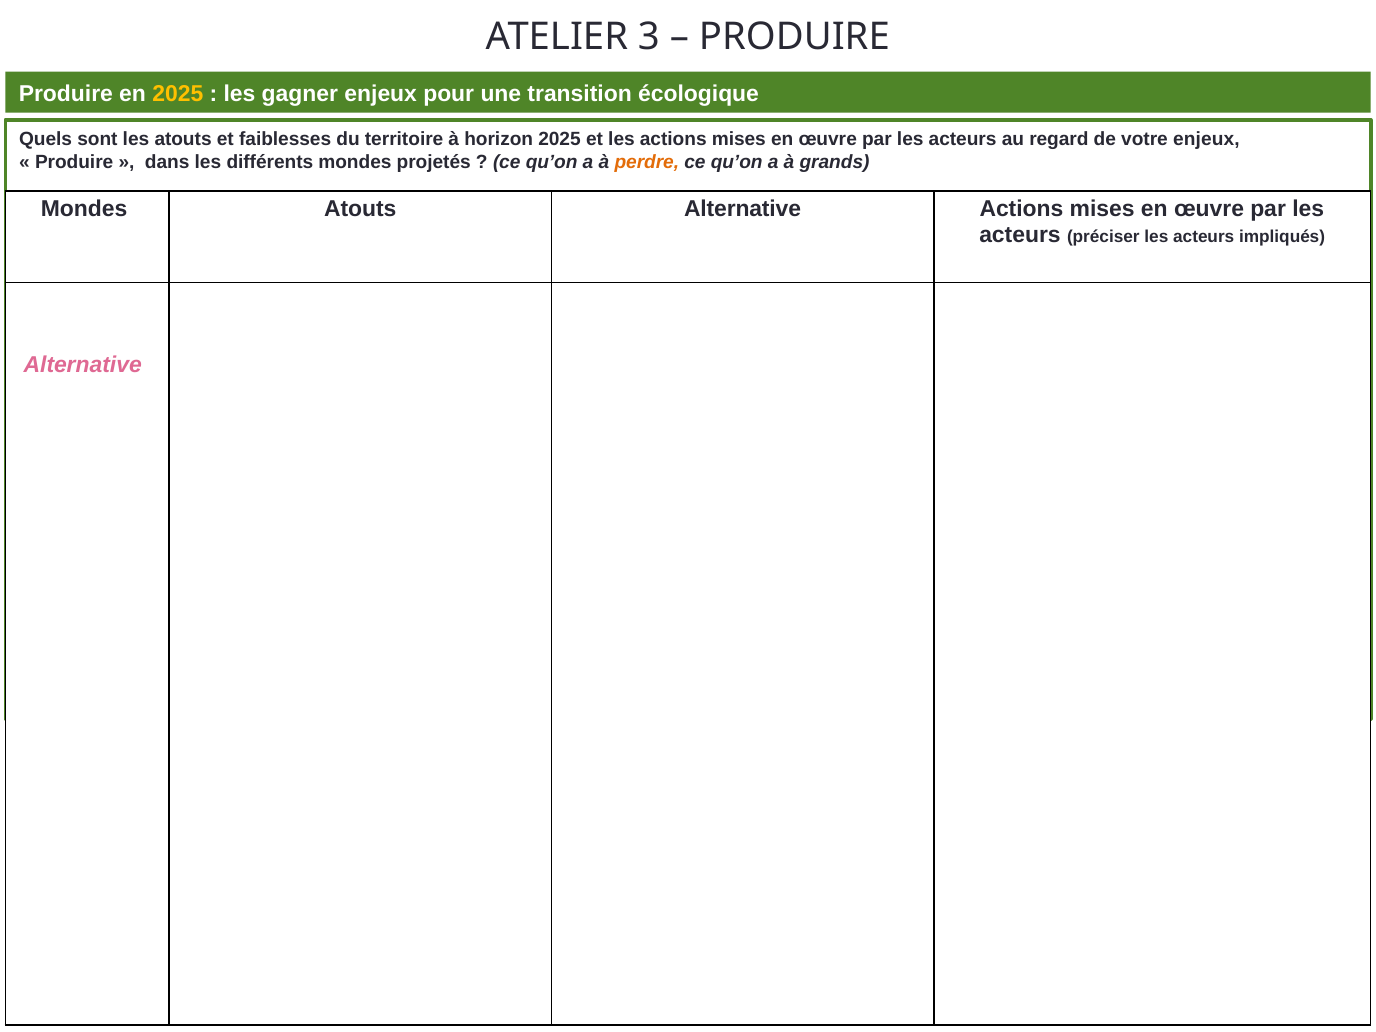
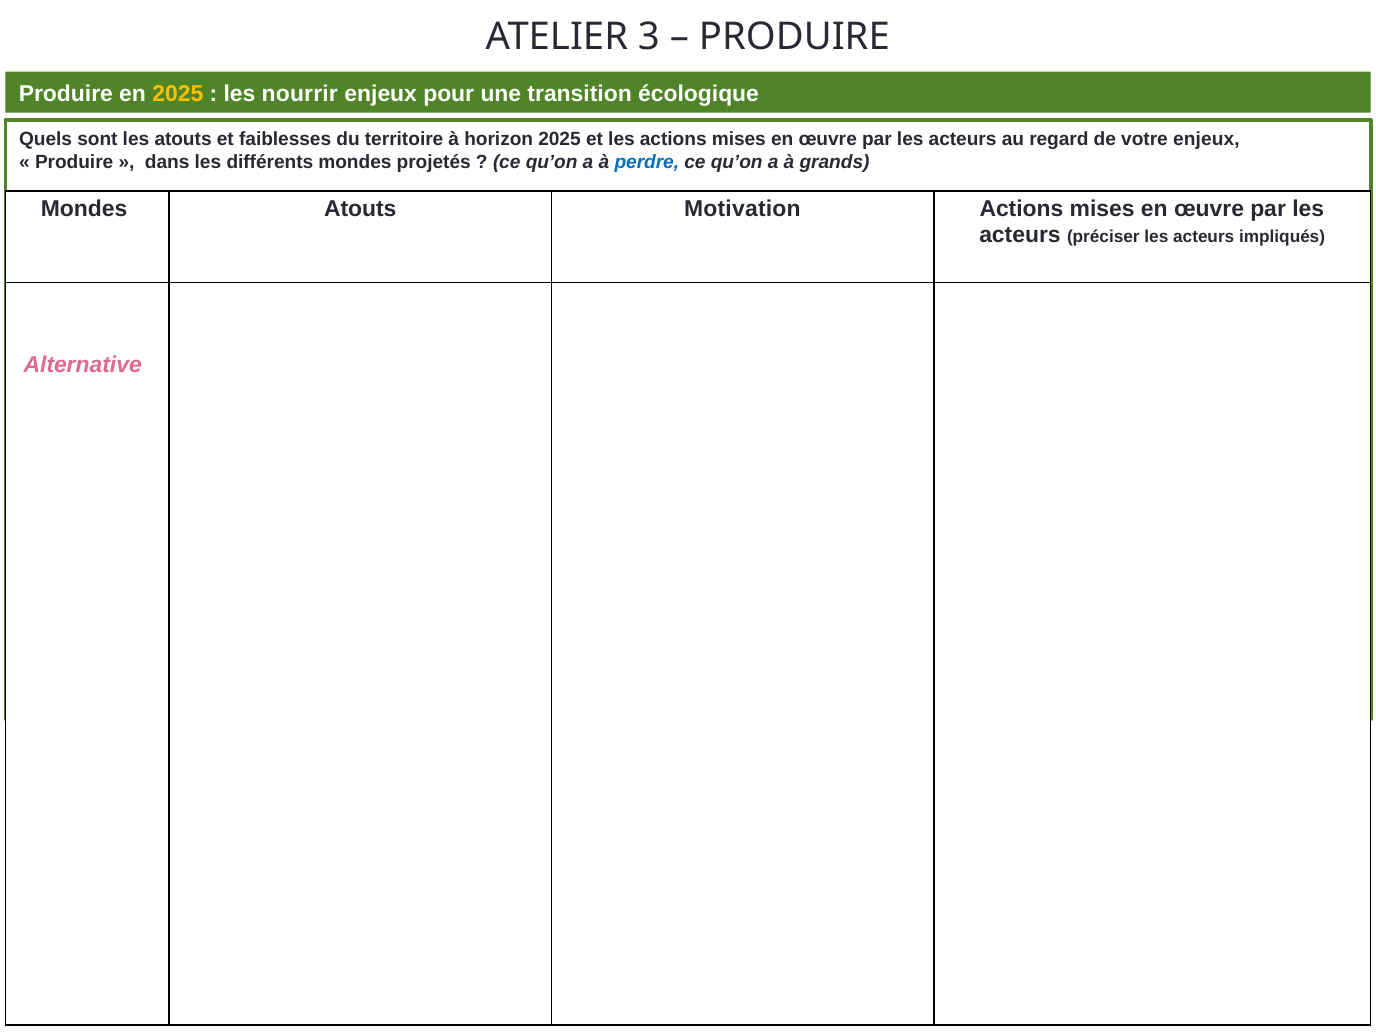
gagner: gagner -> nourrir
perdre colour: orange -> blue
Atouts Alternative: Alternative -> Motivation
